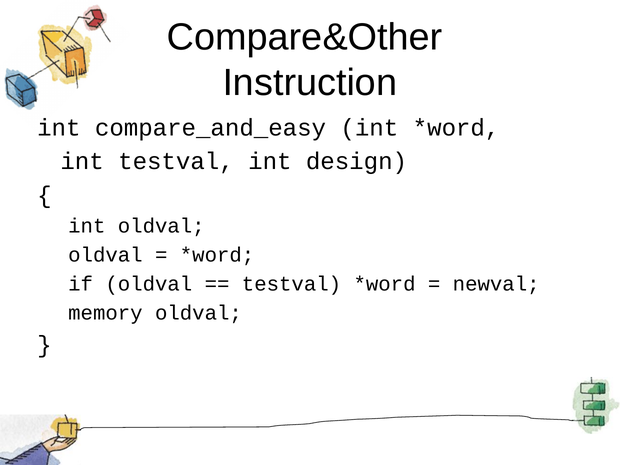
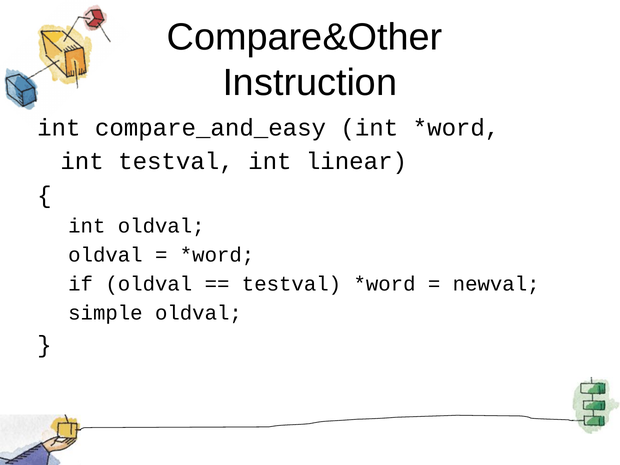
design: design -> linear
memory: memory -> simple
